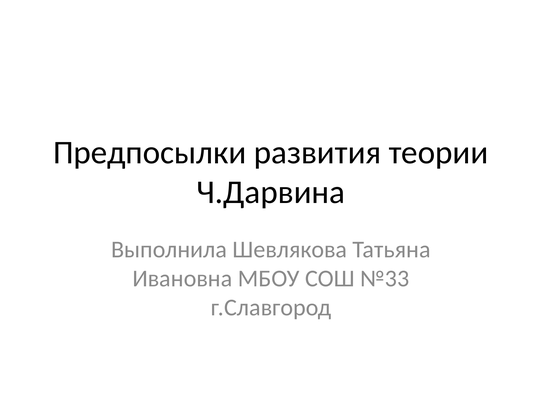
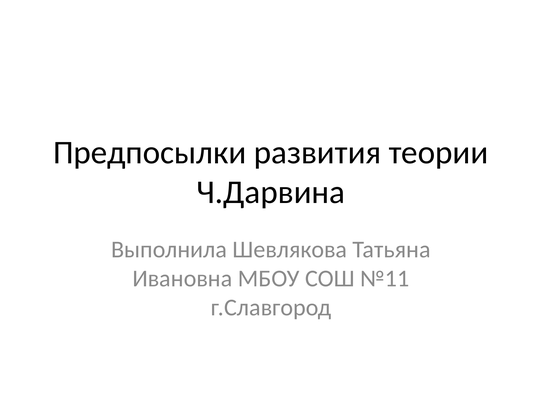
№33: №33 -> №11
